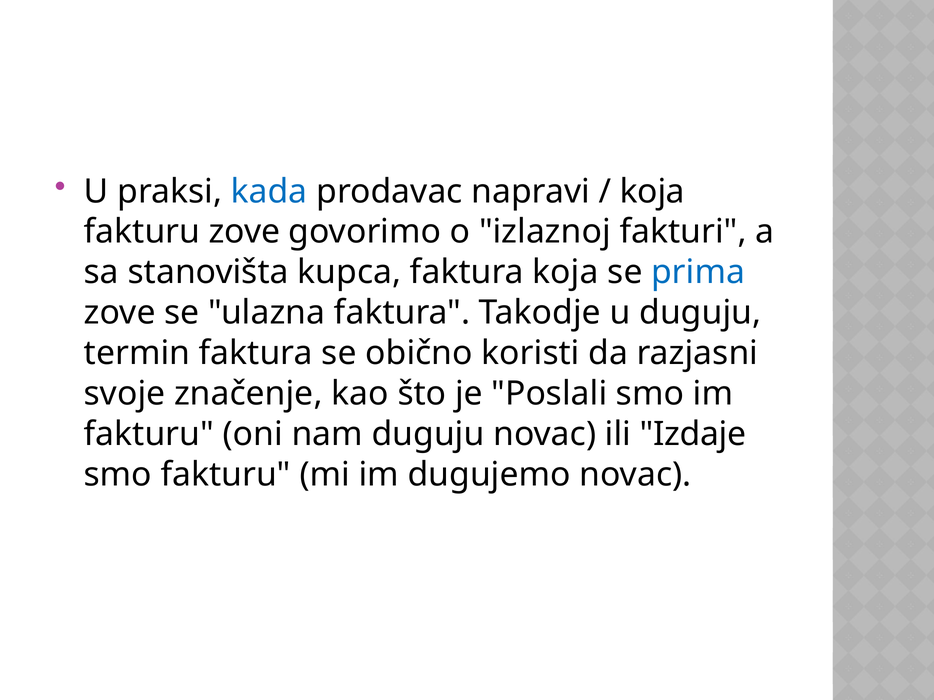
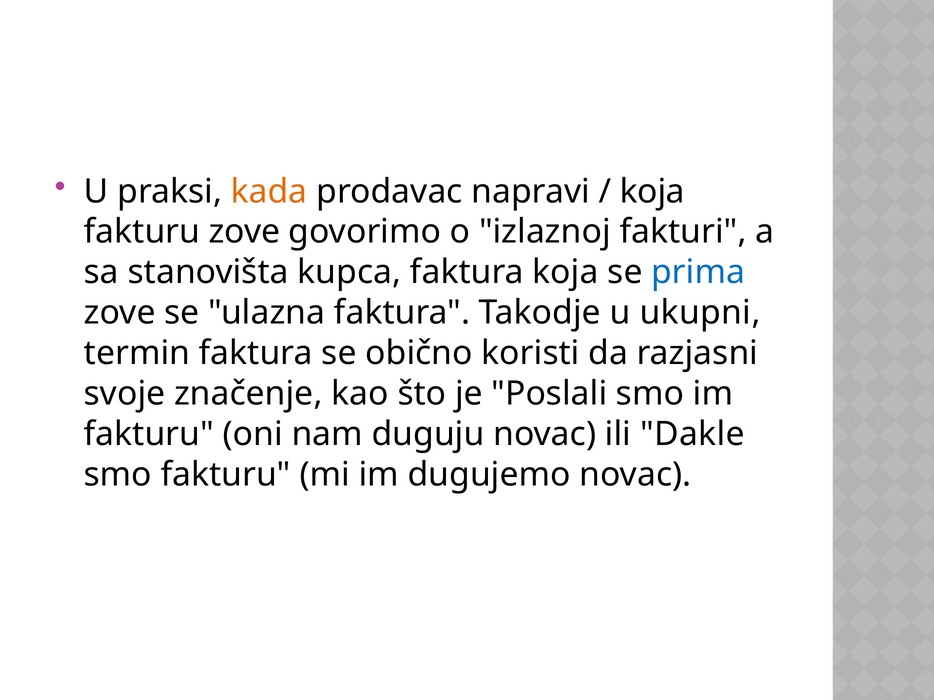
kada colour: blue -> orange
u duguju: duguju -> ukupni
Izdaje: Izdaje -> Dakle
